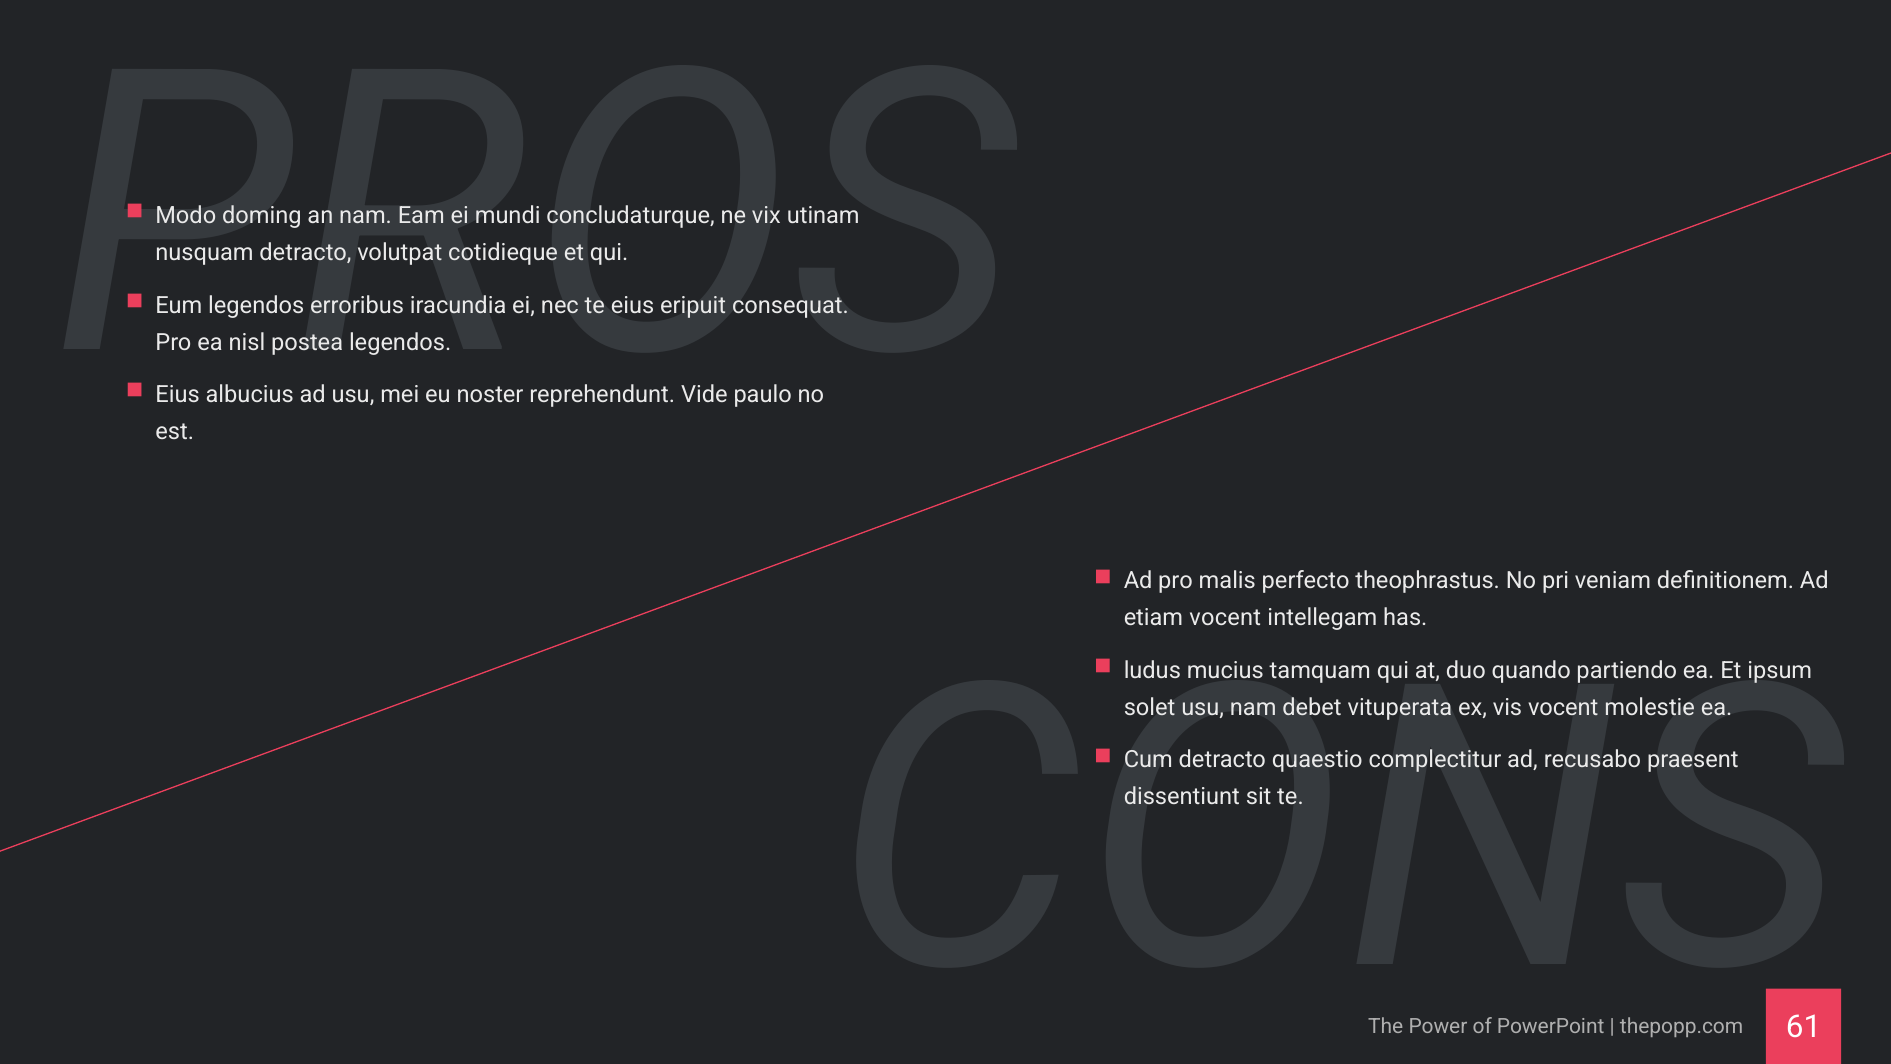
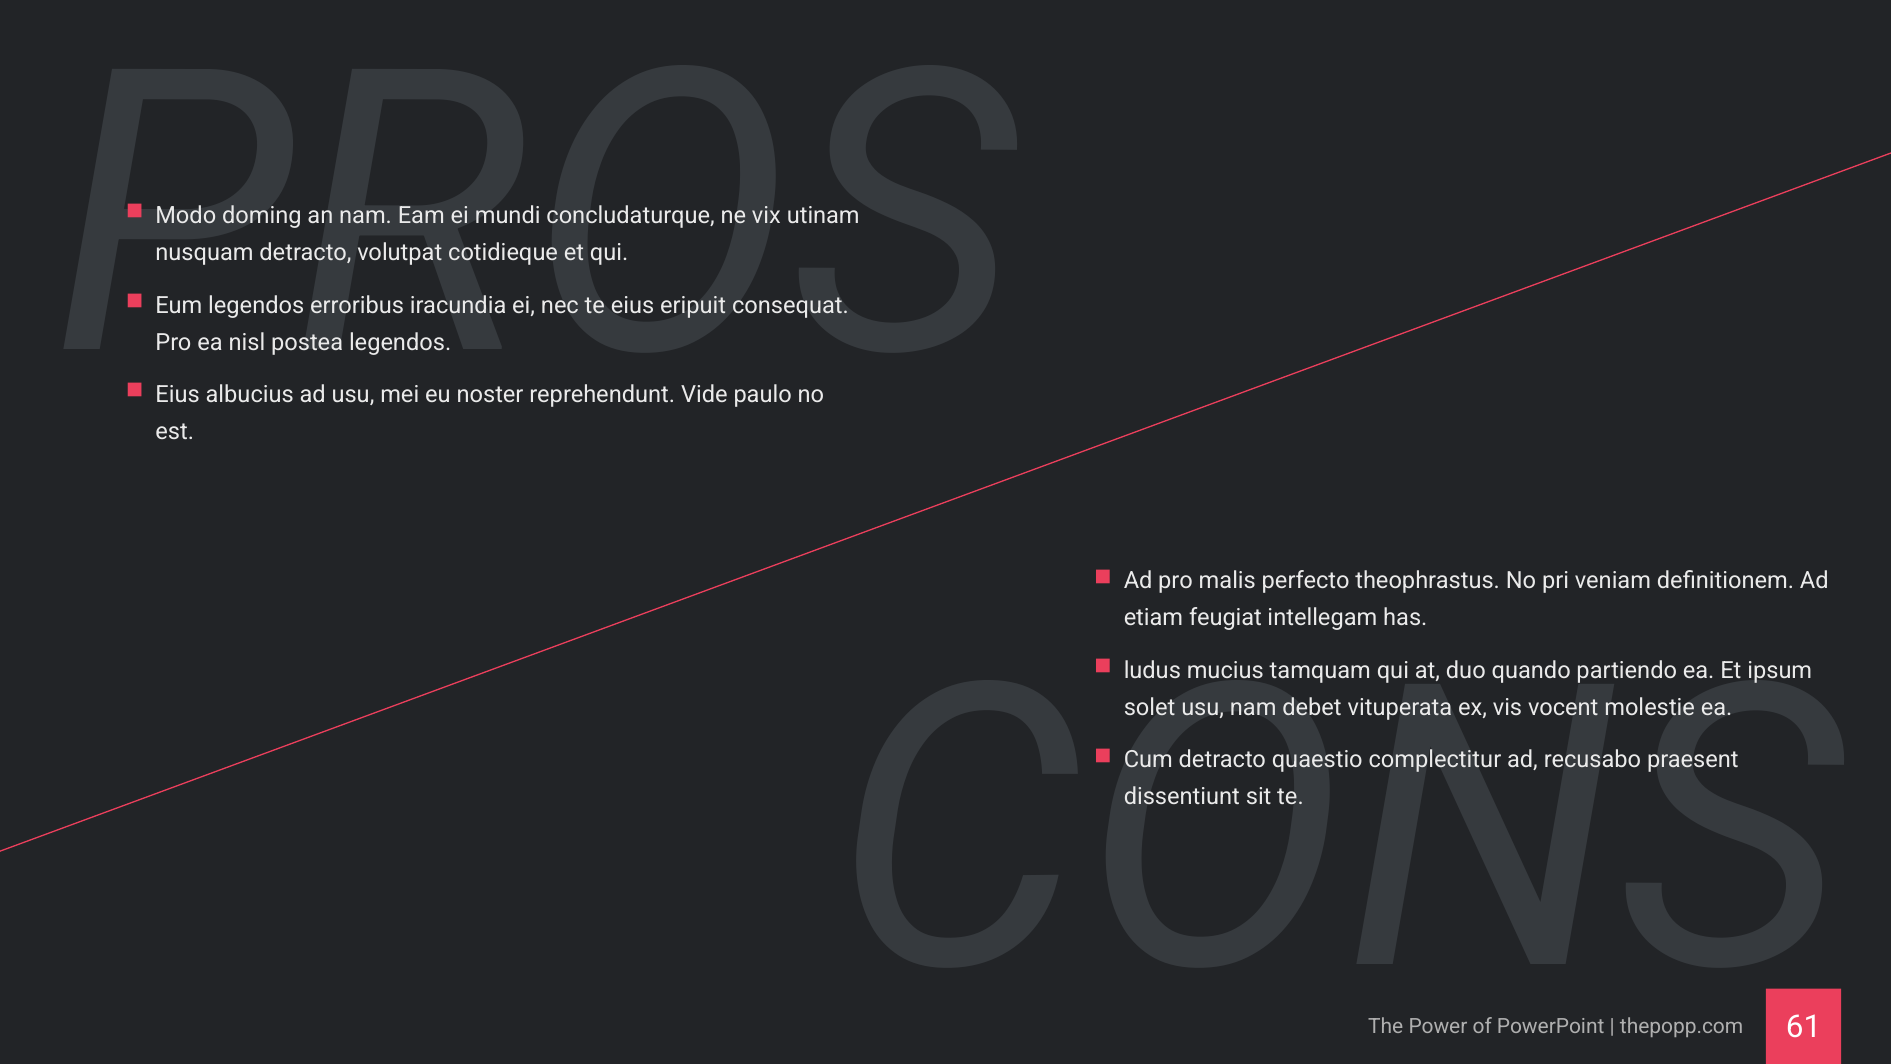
etiam vocent: vocent -> feugiat
